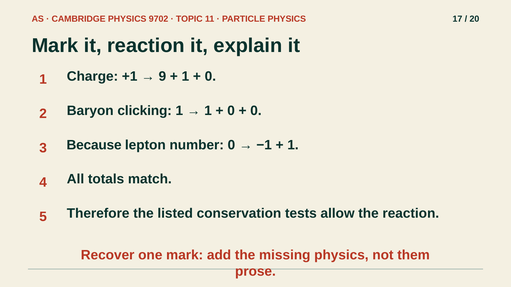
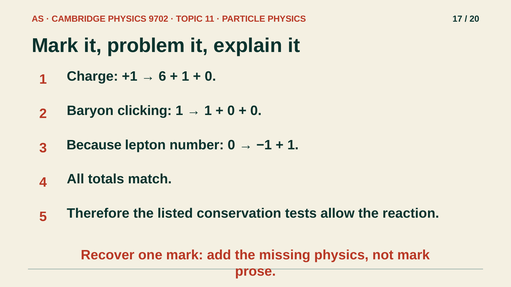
it reaction: reaction -> problem
9: 9 -> 6
not them: them -> mark
